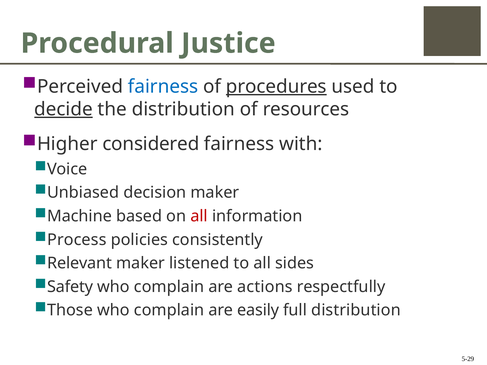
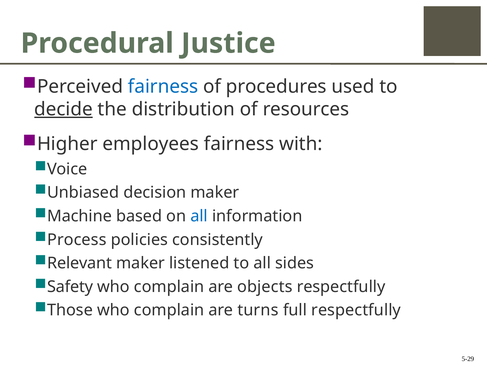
procedures underline: present -> none
considered: considered -> employees
all at (199, 216) colour: red -> blue
actions: actions -> objects
easily: easily -> turns
full distribution: distribution -> respectfully
